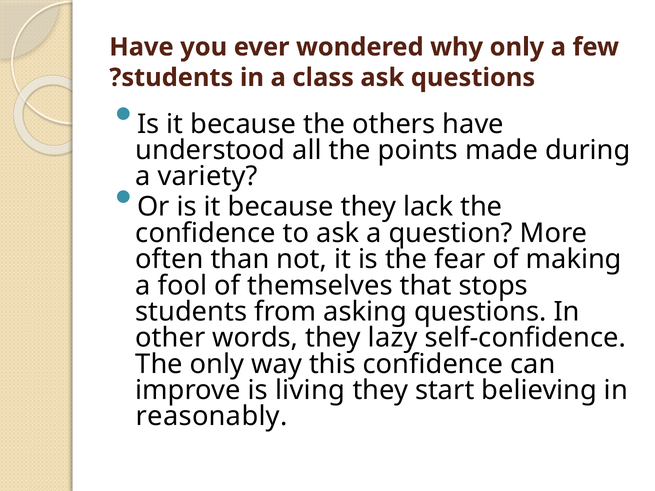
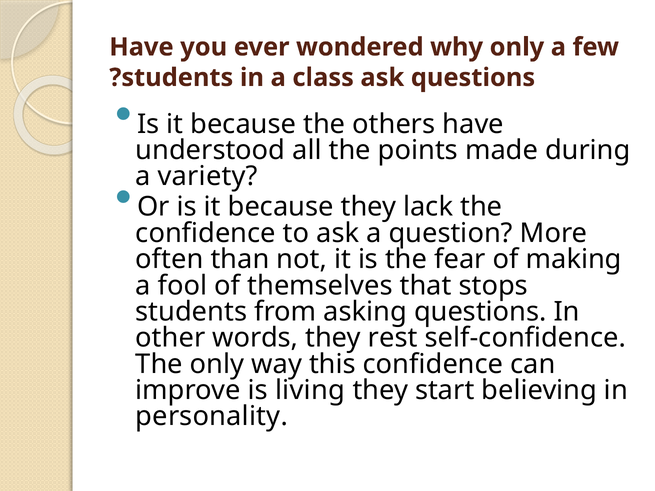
lazy: lazy -> rest
reasonably: reasonably -> personality
